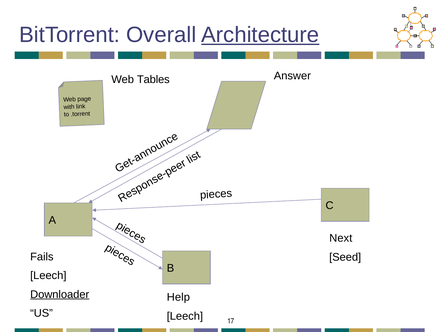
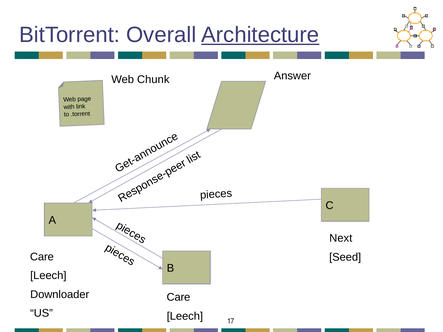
Tables: Tables -> Chunk
Fails at (42, 257): Fails -> Care
Downloader underline: present -> none
Help at (178, 298): Help -> Care
